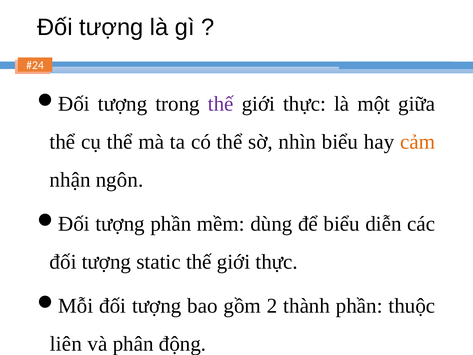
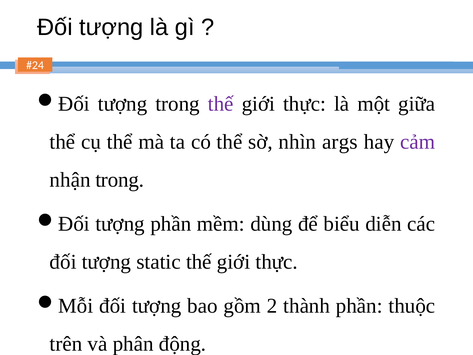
nhìn biểu: biểu -> args
cảm colour: orange -> purple
nhận ngôn: ngôn -> trong
liên: liên -> trên
